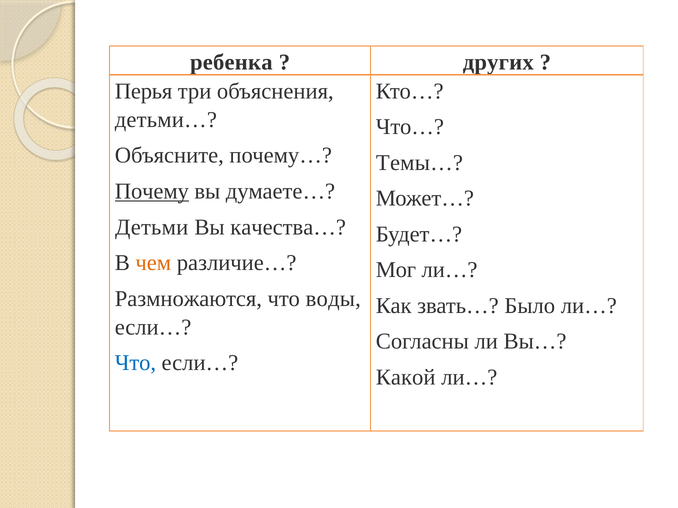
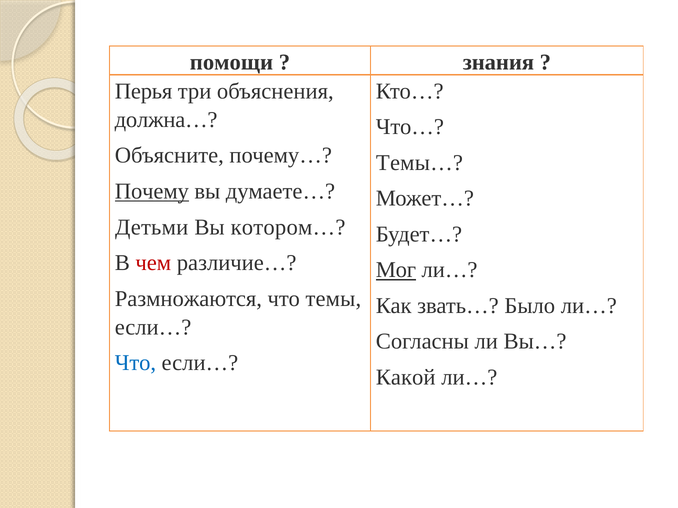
ребенка: ребенка -> помощи
других: других -> знания
детьми…: детьми… -> должна…
качества…: качества… -> котором…
чем colour: orange -> red
Мог underline: none -> present
воды: воды -> темы
